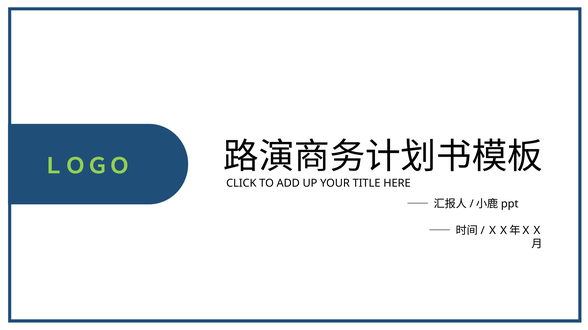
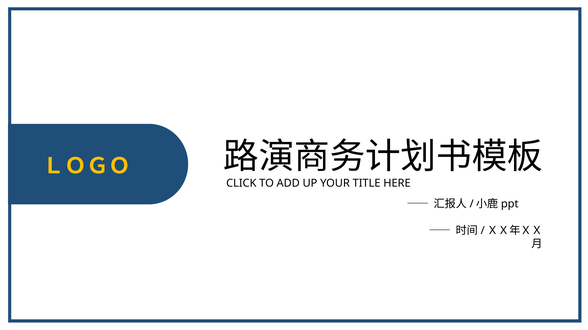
ＬＯＧＯ colour: light green -> yellow
